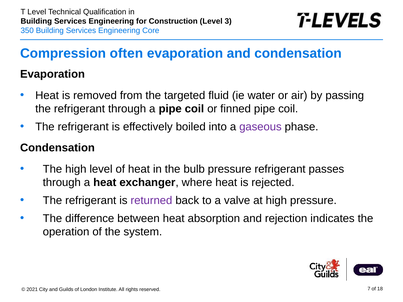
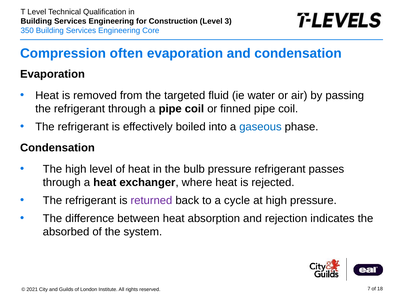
gaseous colour: purple -> blue
valve: valve -> cycle
operation: operation -> absorbed
